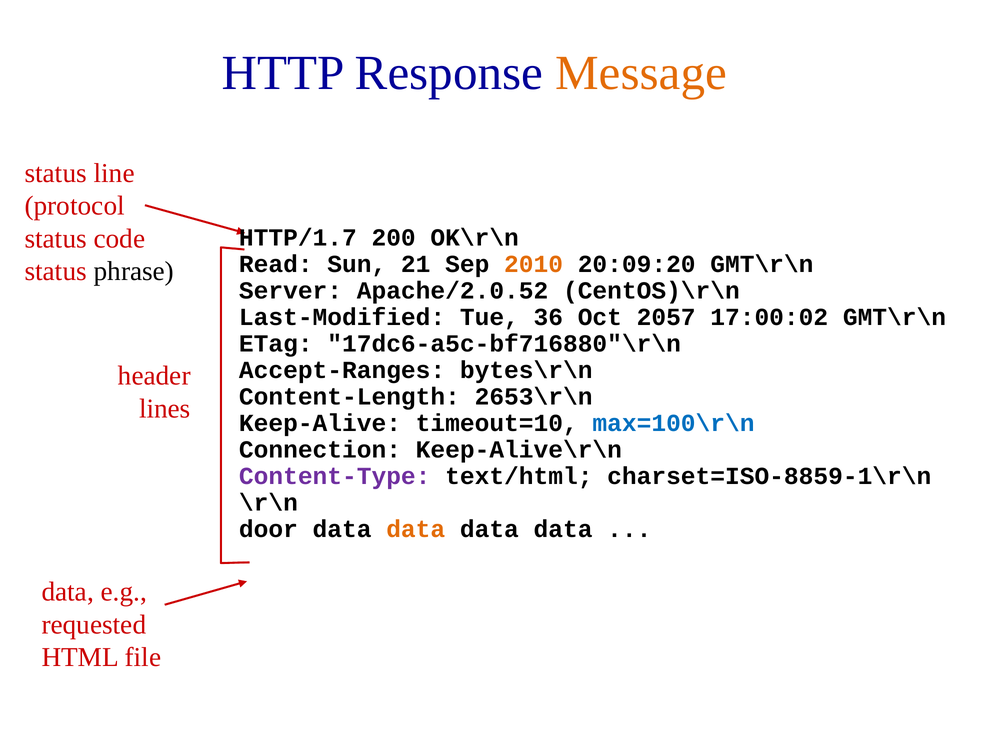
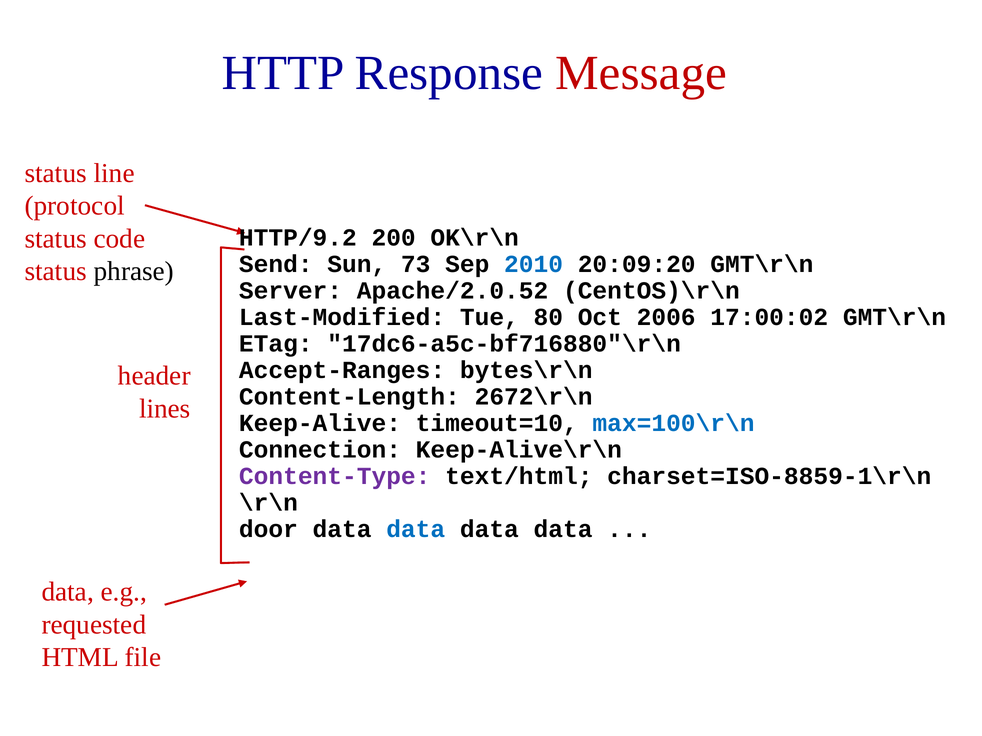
Message colour: orange -> red
HTTP/1.7: HTTP/1.7 -> HTTP/9.2
Read: Read -> Send
21: 21 -> 73
2010 colour: orange -> blue
36: 36 -> 80
2057: 2057 -> 2006
2653\r\n: 2653\r\n -> 2672\r\n
data at (416, 529) colour: orange -> blue
